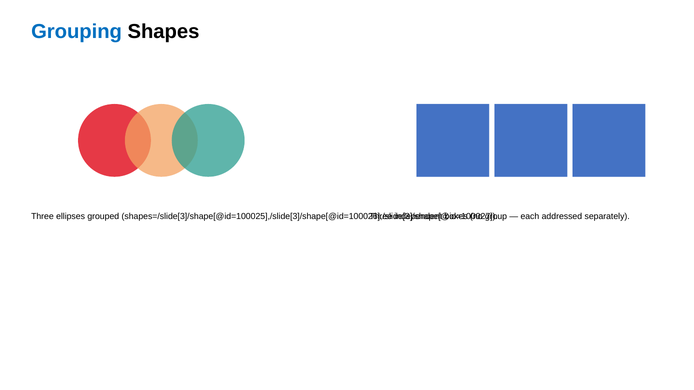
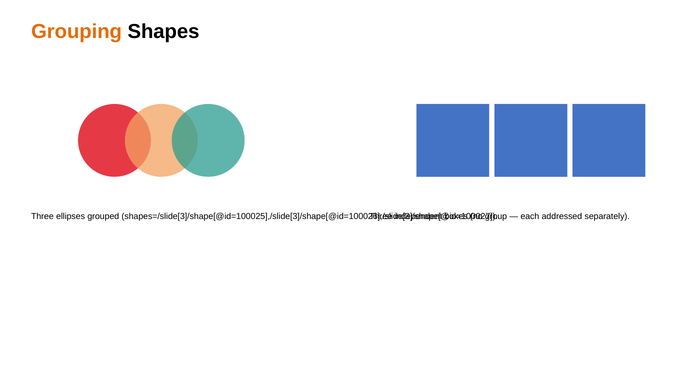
Grouping colour: blue -> orange
